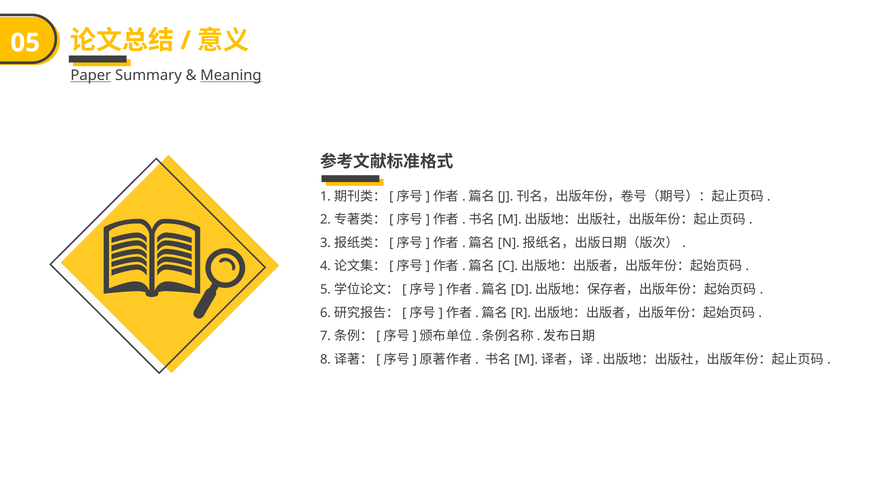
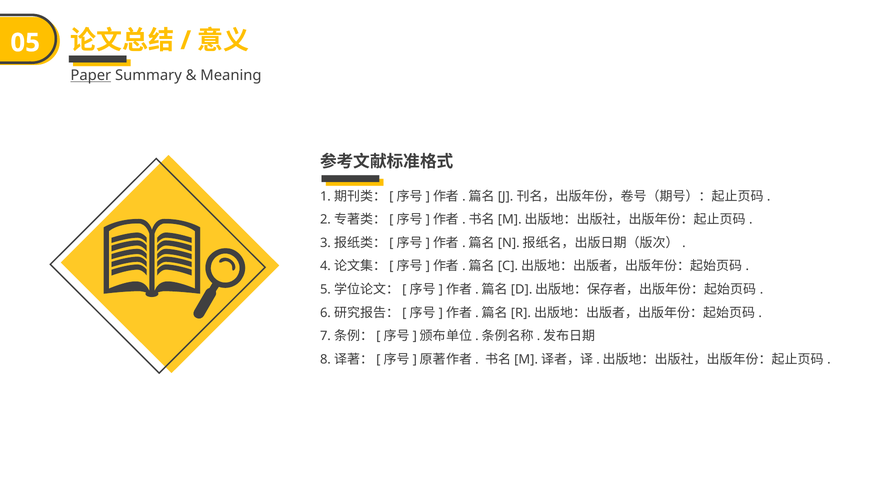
Meaning underline: present -> none
